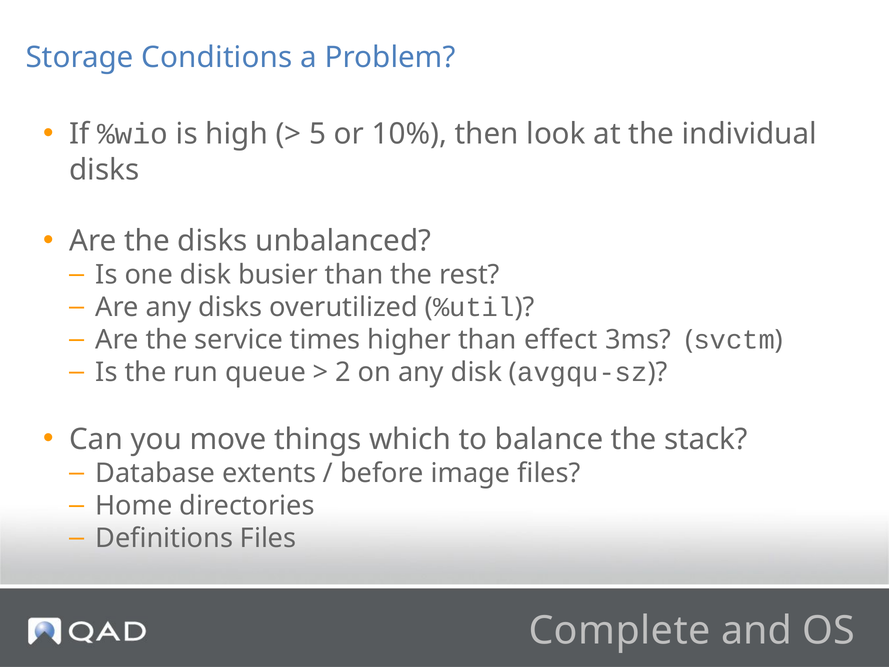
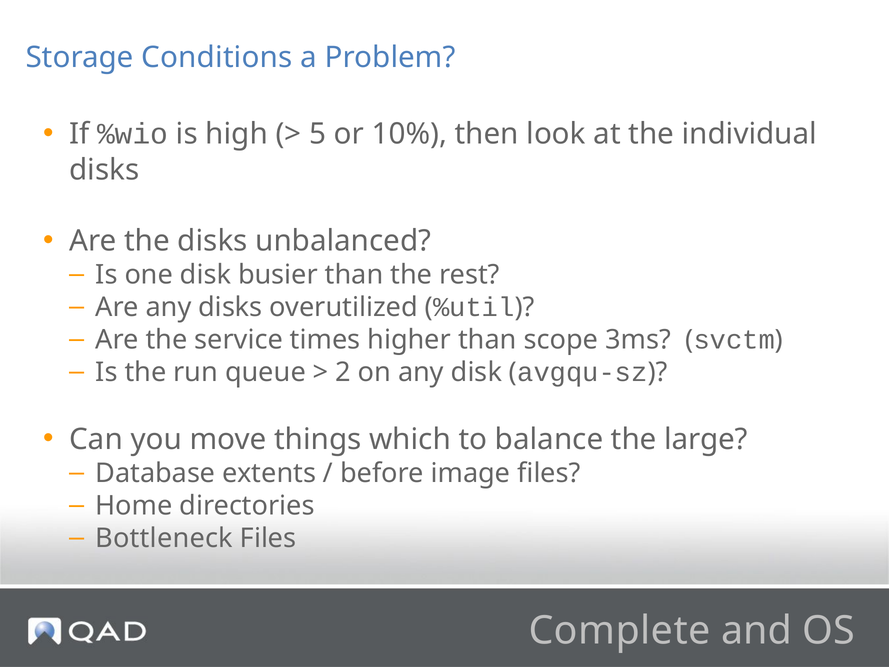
effect: effect -> scope
stack: stack -> large
Definitions: Definitions -> Bottleneck
